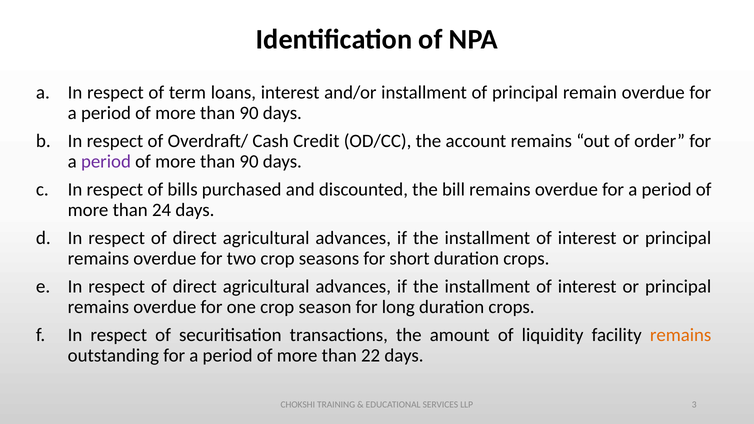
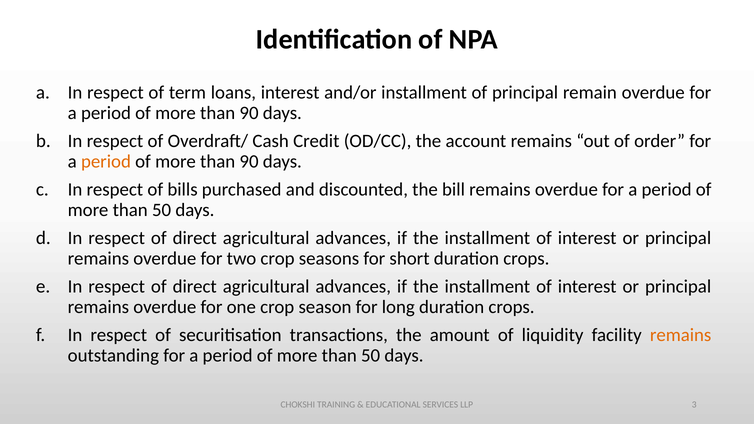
period at (106, 161) colour: purple -> orange
24 at (162, 210): 24 -> 50
22 at (371, 356): 22 -> 50
